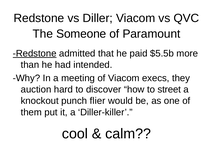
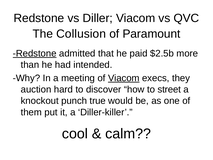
Someone: Someone -> Collusion
$5.5b: $5.5b -> $2.5b
Viacom at (124, 78) underline: none -> present
flier: flier -> true
